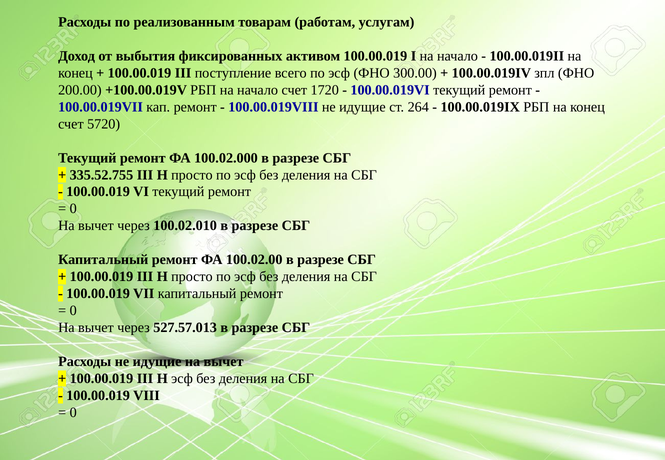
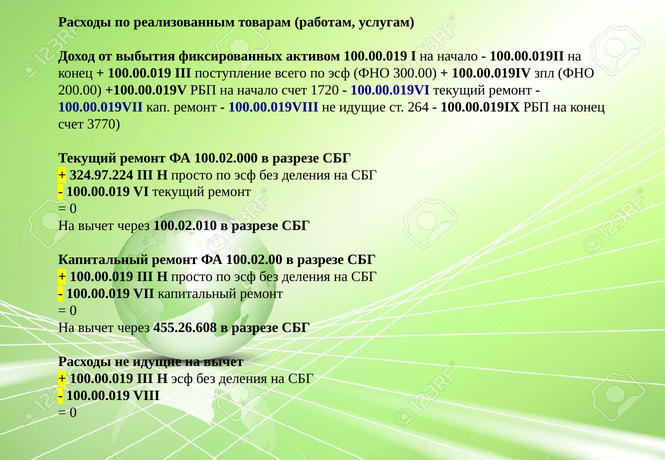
5720: 5720 -> 3770
335.52.755: 335.52.755 -> 324.97.224
527.57.013: 527.57.013 -> 455.26.608
